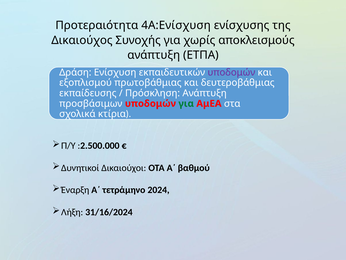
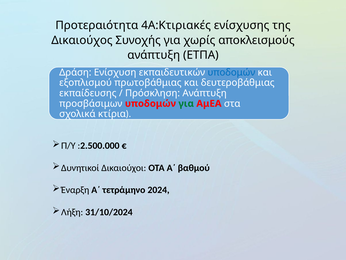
4Α:Ενίσχυση: 4Α:Ενίσχυση -> 4Α:Κτιριακές
υποδομών at (231, 72) colour: purple -> blue
31/16/2024: 31/16/2024 -> 31/10/2024
